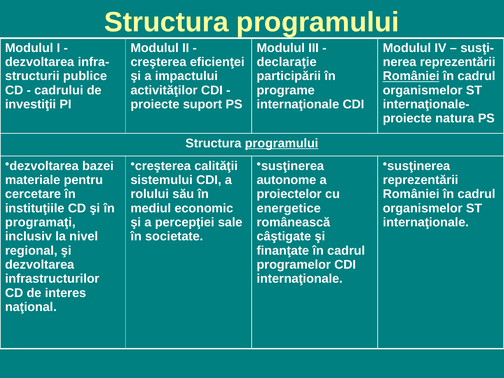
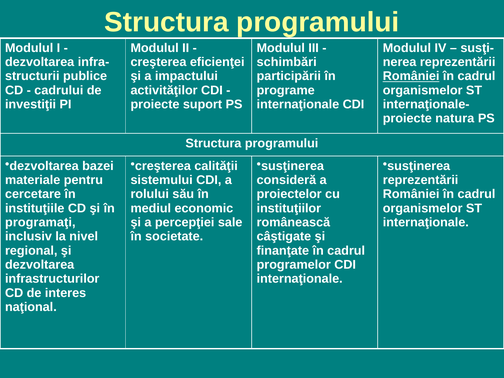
declaraţie: declaraţie -> schimbări
programului at (282, 143) underline: present -> none
autonome: autonome -> consideră
energetice: energetice -> instituţiilor
